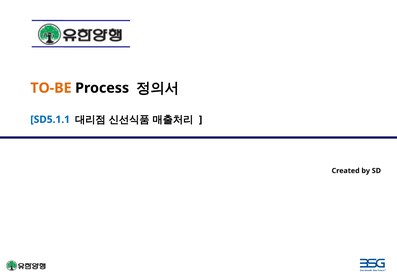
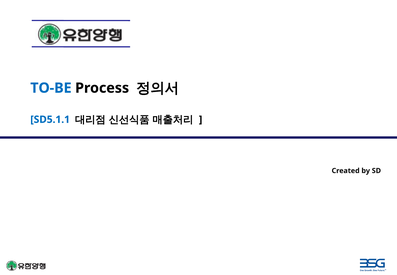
TO-BE colour: orange -> blue
